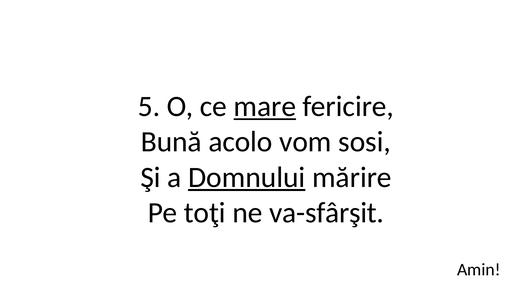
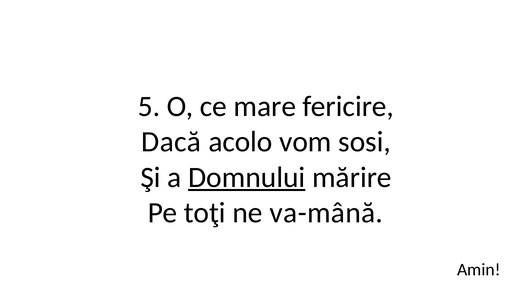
mare underline: present -> none
Bună: Bună -> Dacă
va-sfârşit: va-sfârşit -> va-mână
